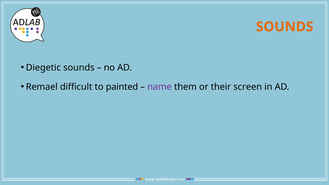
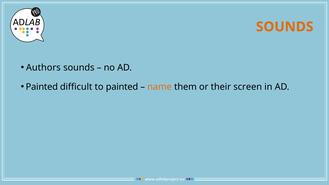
Diegetic: Diegetic -> Authors
Remael at (42, 87): Remael -> Painted
name colour: purple -> orange
